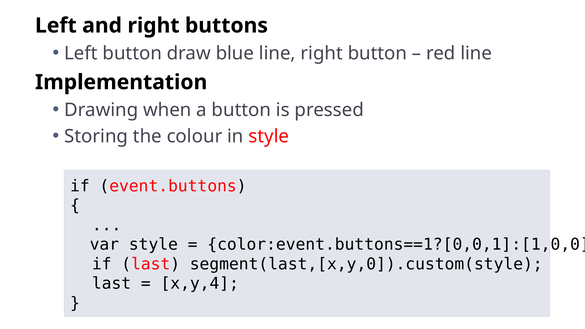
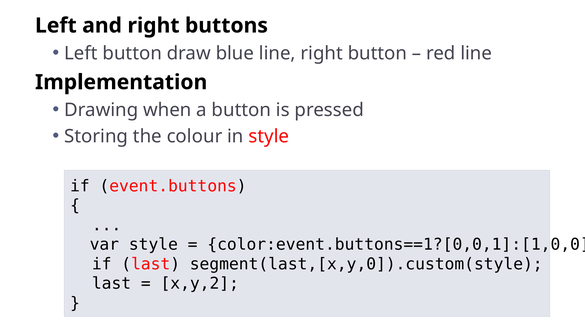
x,y,4: x,y,4 -> x,y,2
